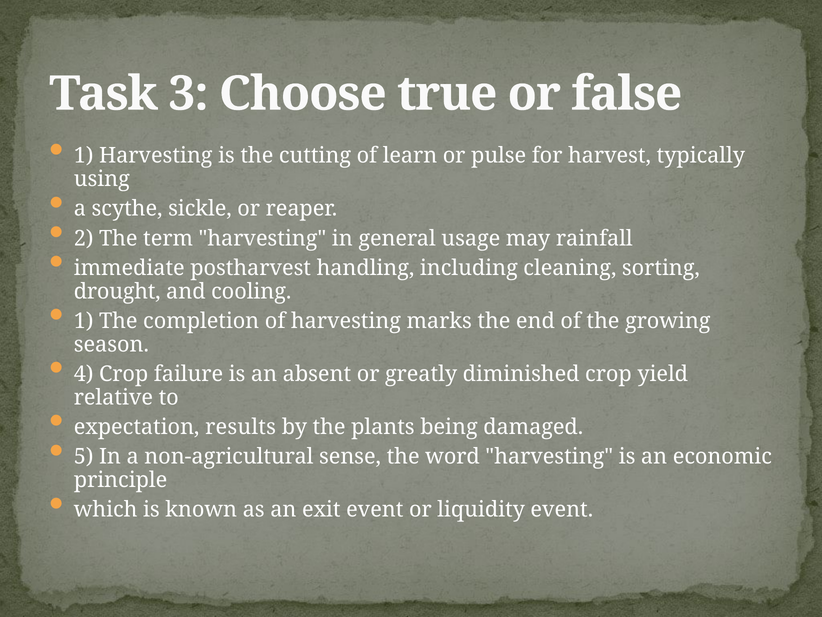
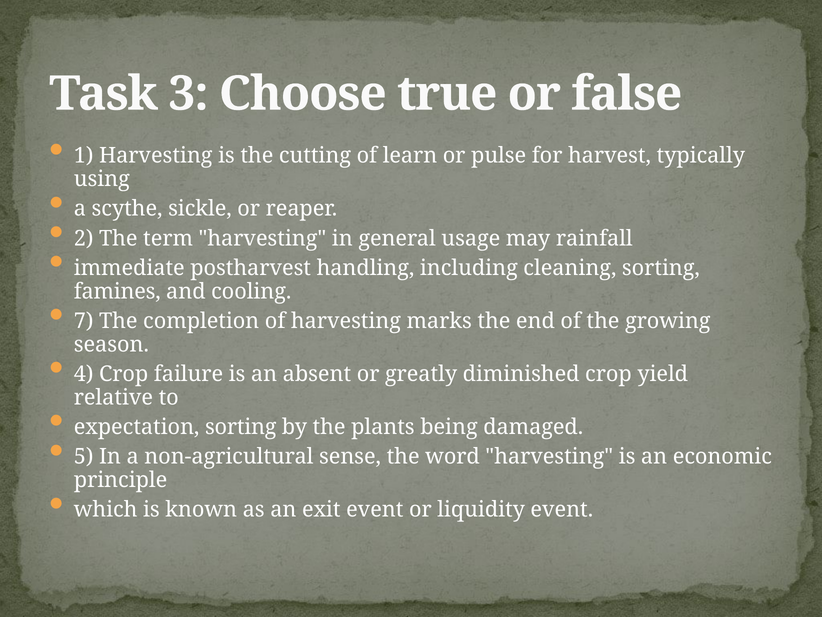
drought: drought -> famines
1 at (84, 321): 1 -> 7
expectation results: results -> sorting
